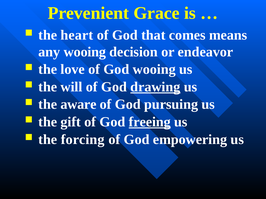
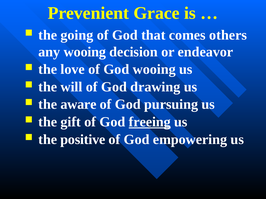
heart: heart -> going
means: means -> others
drawing underline: present -> none
forcing: forcing -> positive
